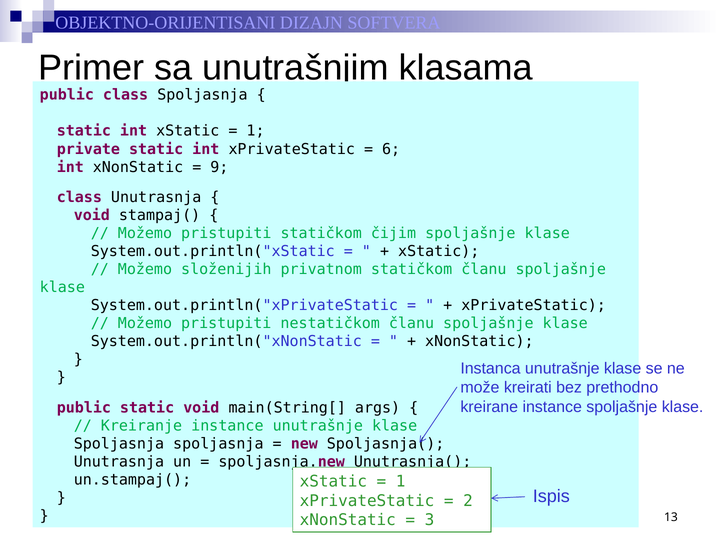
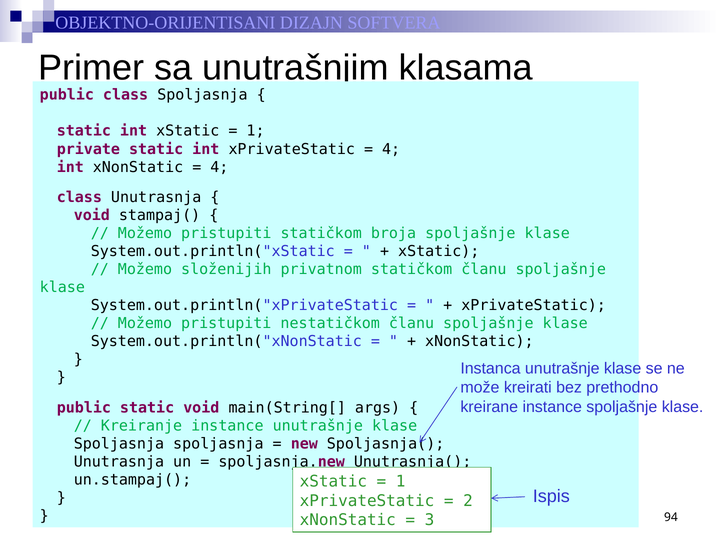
6 at (391, 149): 6 -> 4
9 at (219, 167): 9 -> 4
čijim: čijim -> broja
13: 13 -> 94
